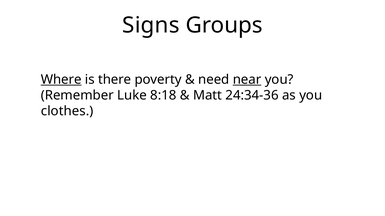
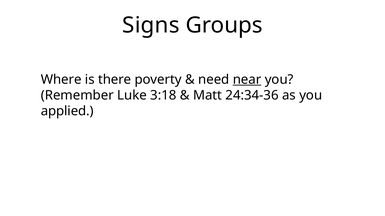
Where underline: present -> none
8:18: 8:18 -> 3:18
clothes: clothes -> applied
